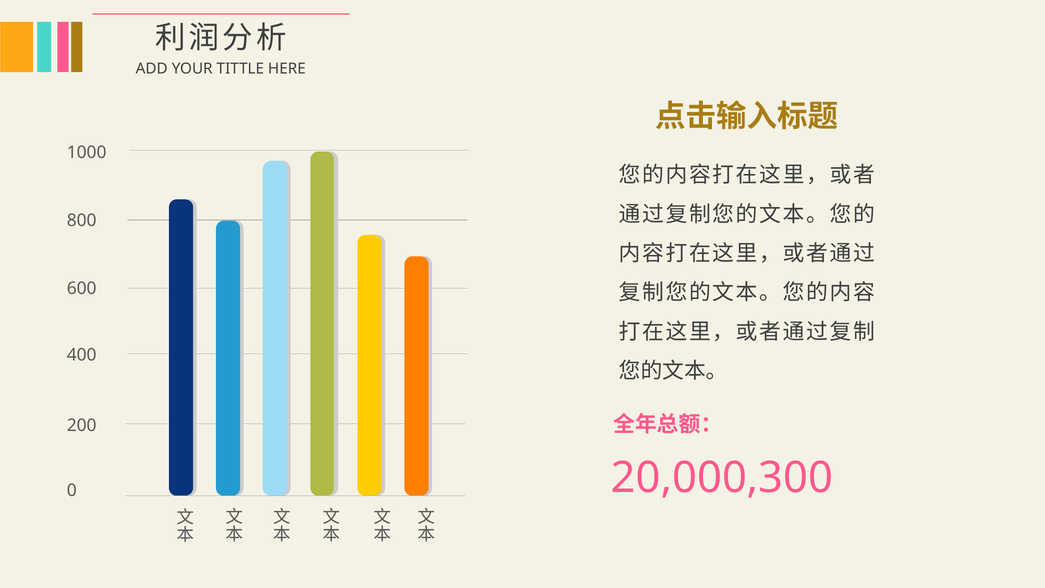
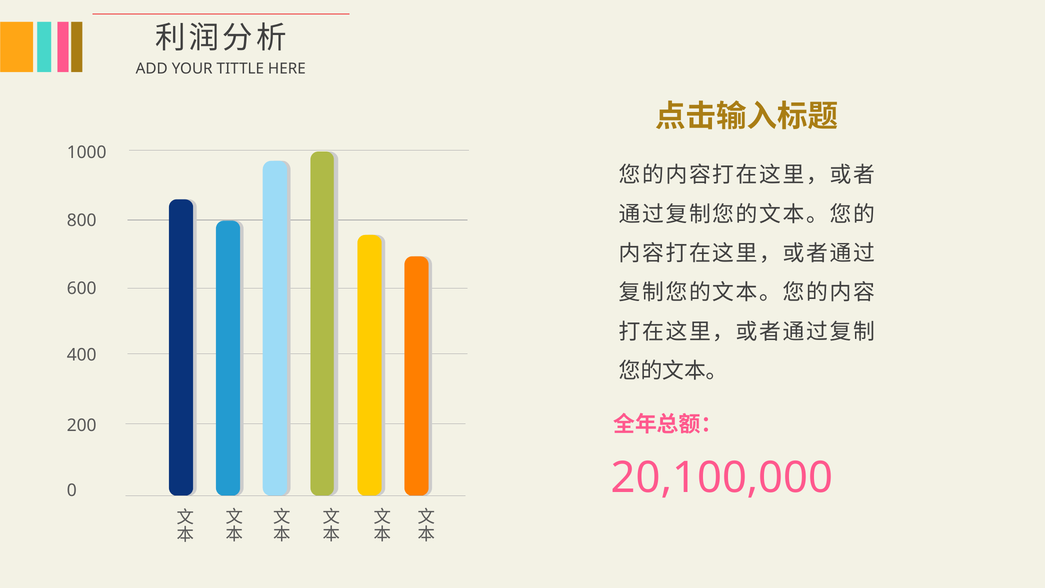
20,000,300: 20,000,300 -> 20,100,000
